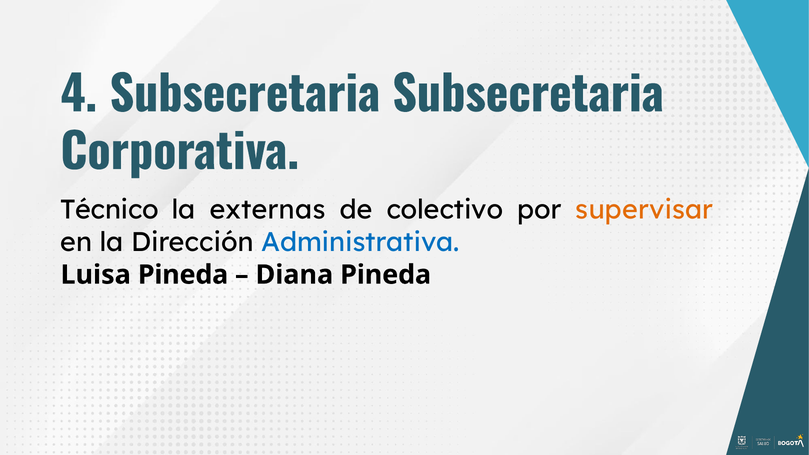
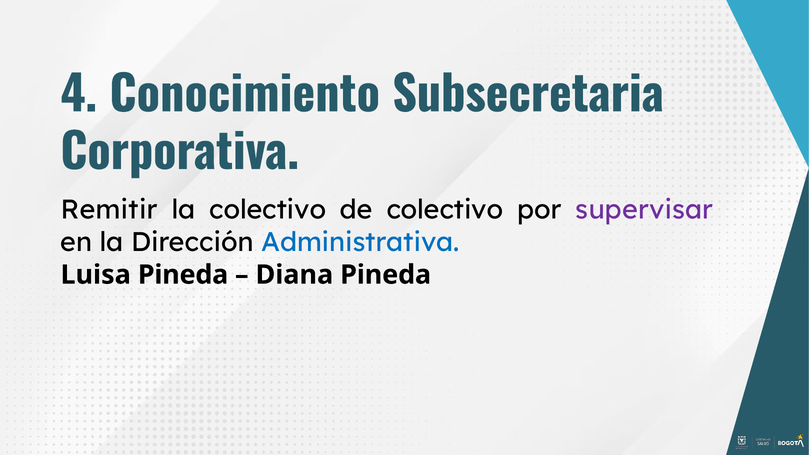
4 Subsecretaria: Subsecretaria -> Conocimiento
Técnico: Técnico -> Remitir
la externas: externas -> colectivo
supervisar colour: orange -> purple
